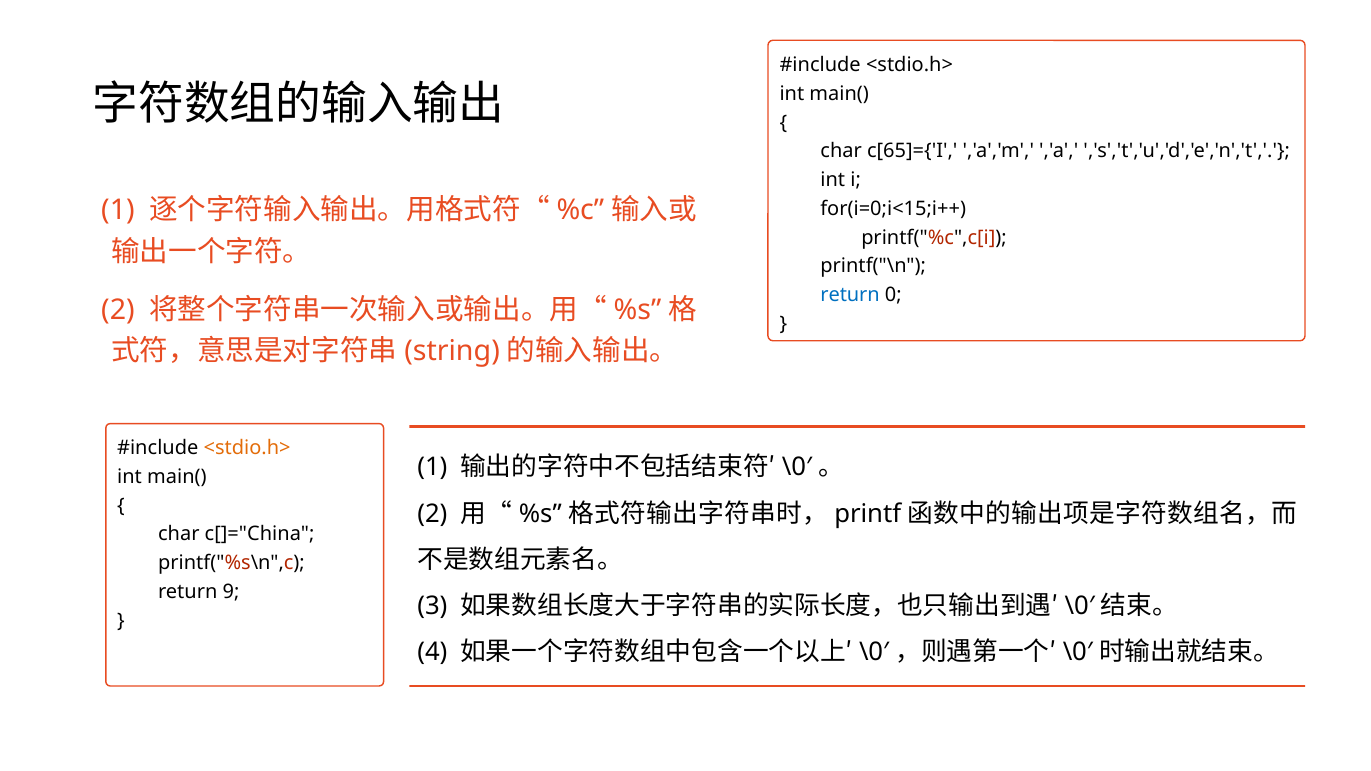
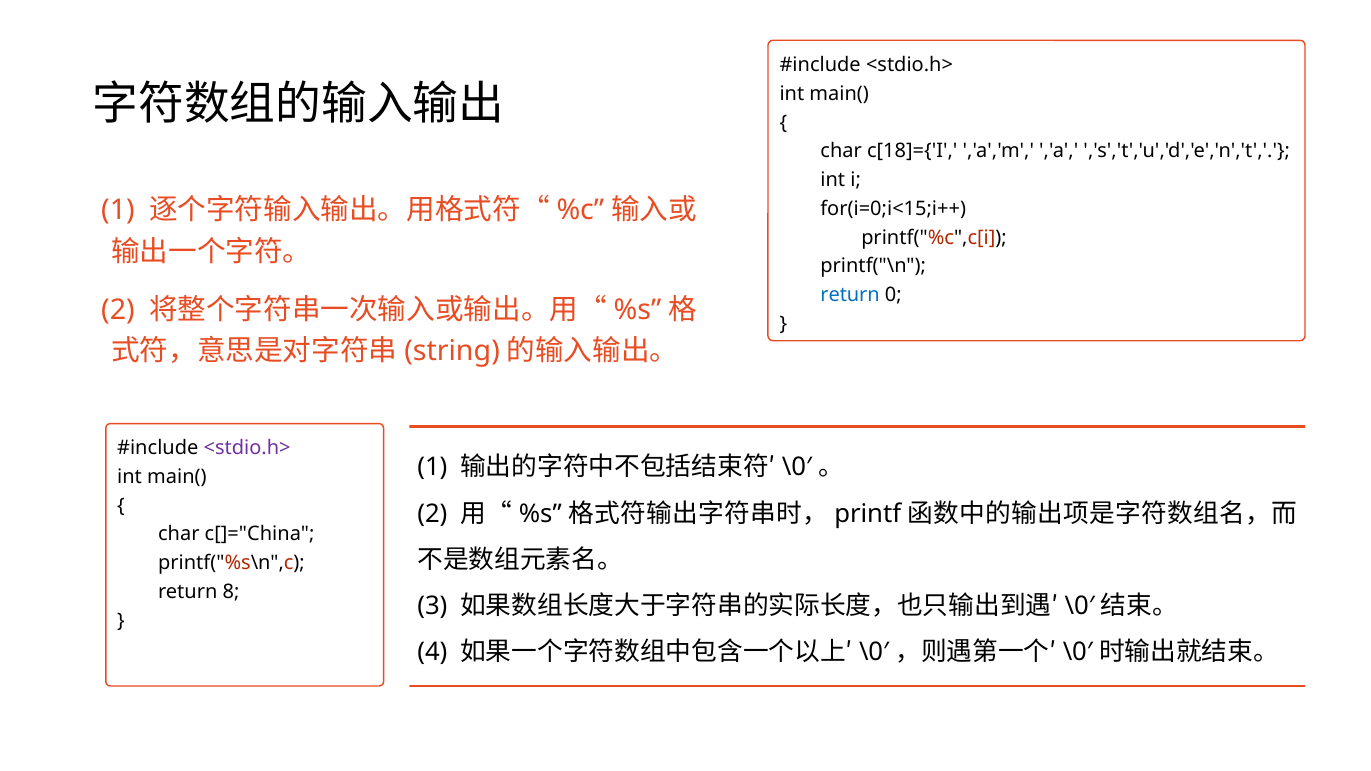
c[65]={'I: c[65]={'I -> c[18]={'I
<stdio.h> at (247, 448) colour: orange -> purple
9: 9 -> 8
